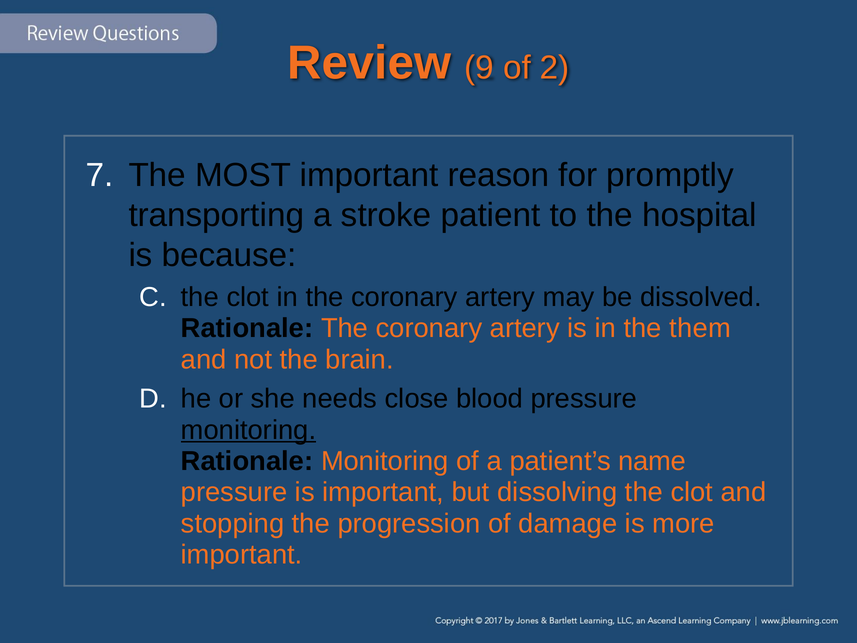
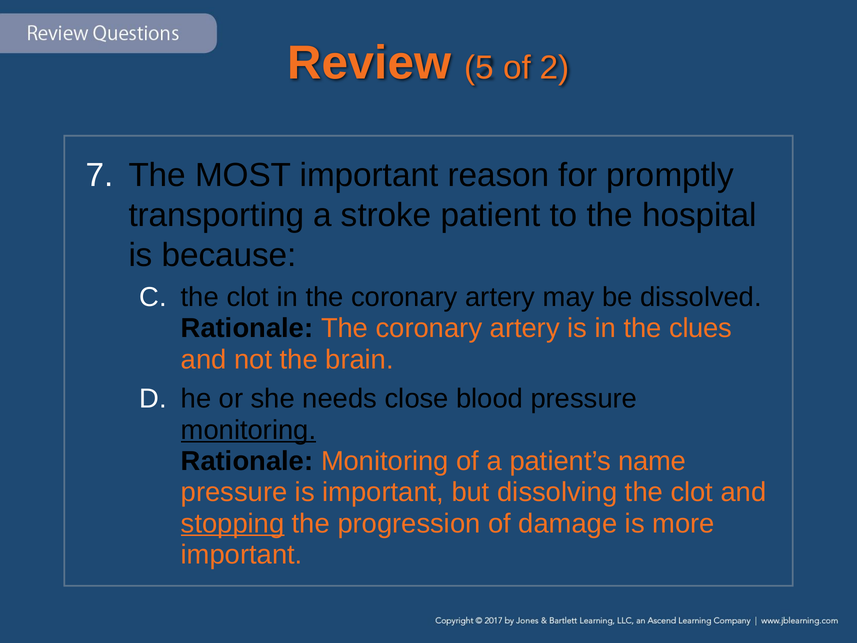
9: 9 -> 5
them: them -> clues
stopping underline: none -> present
